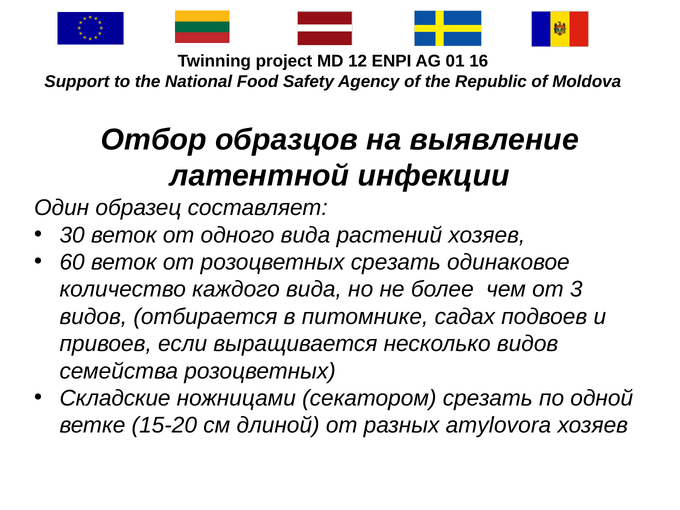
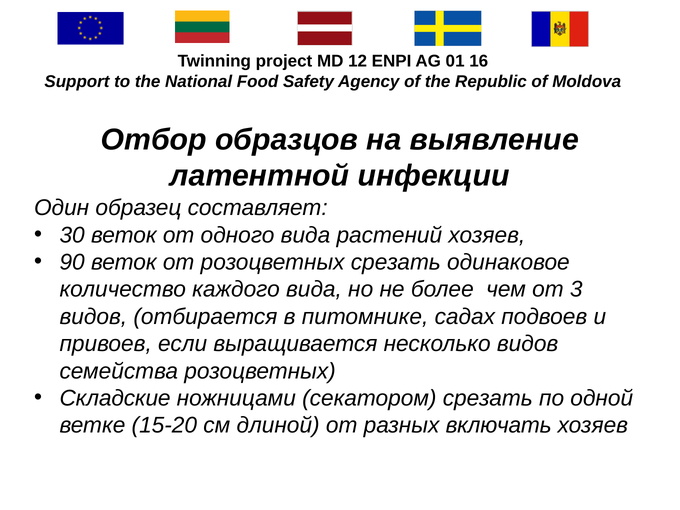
60: 60 -> 90
amylovora: amylovora -> включать
